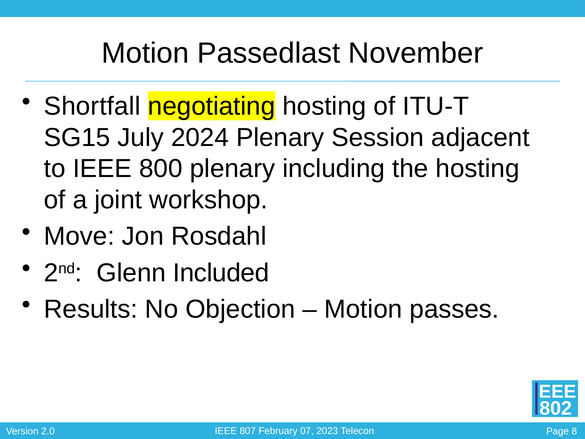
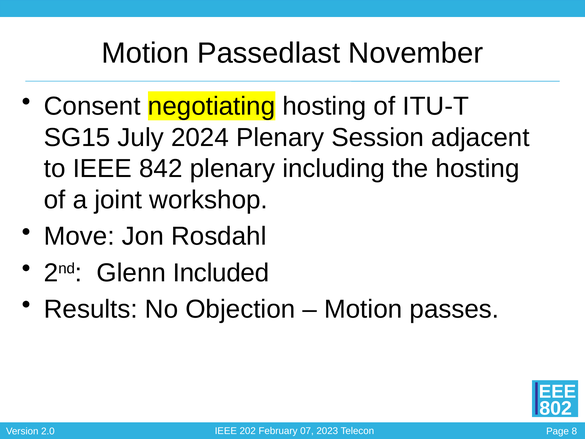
Shortfall: Shortfall -> Consent
800: 800 -> 842
807: 807 -> 202
